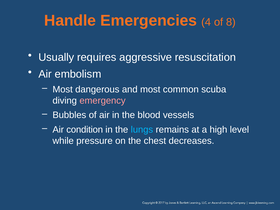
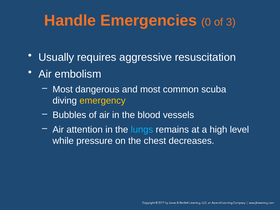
4: 4 -> 0
8: 8 -> 3
emergency colour: pink -> yellow
condition: condition -> attention
